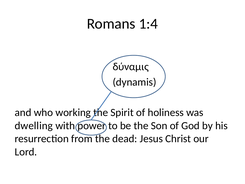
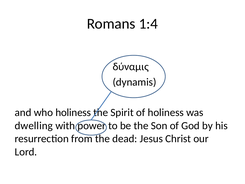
who working: working -> holiness
